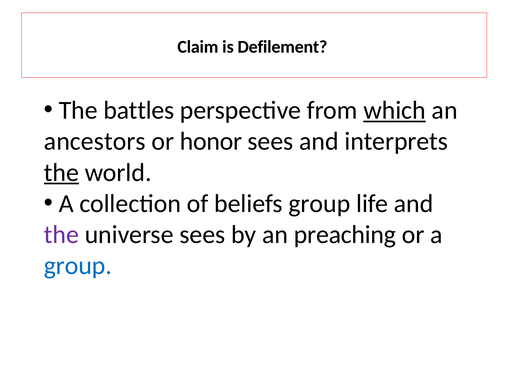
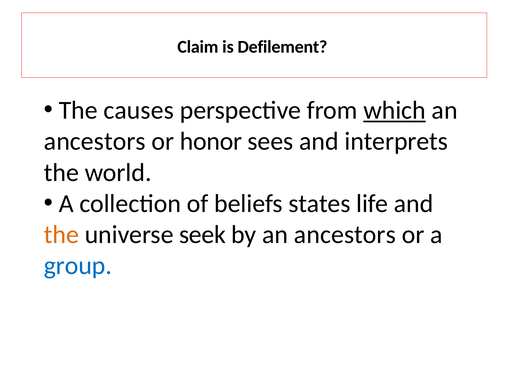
battles: battles -> causes
the at (61, 172) underline: present -> none
beliefs group: group -> states
the at (61, 234) colour: purple -> orange
universe sees: sees -> seek
by an preaching: preaching -> ancestors
